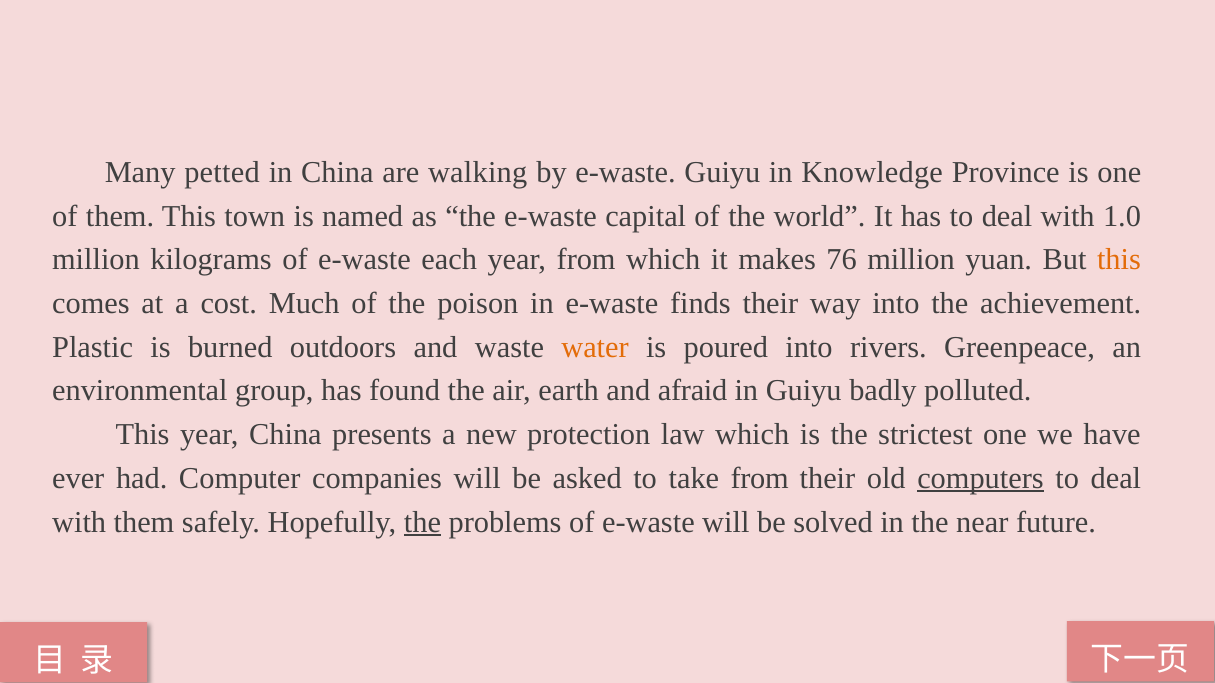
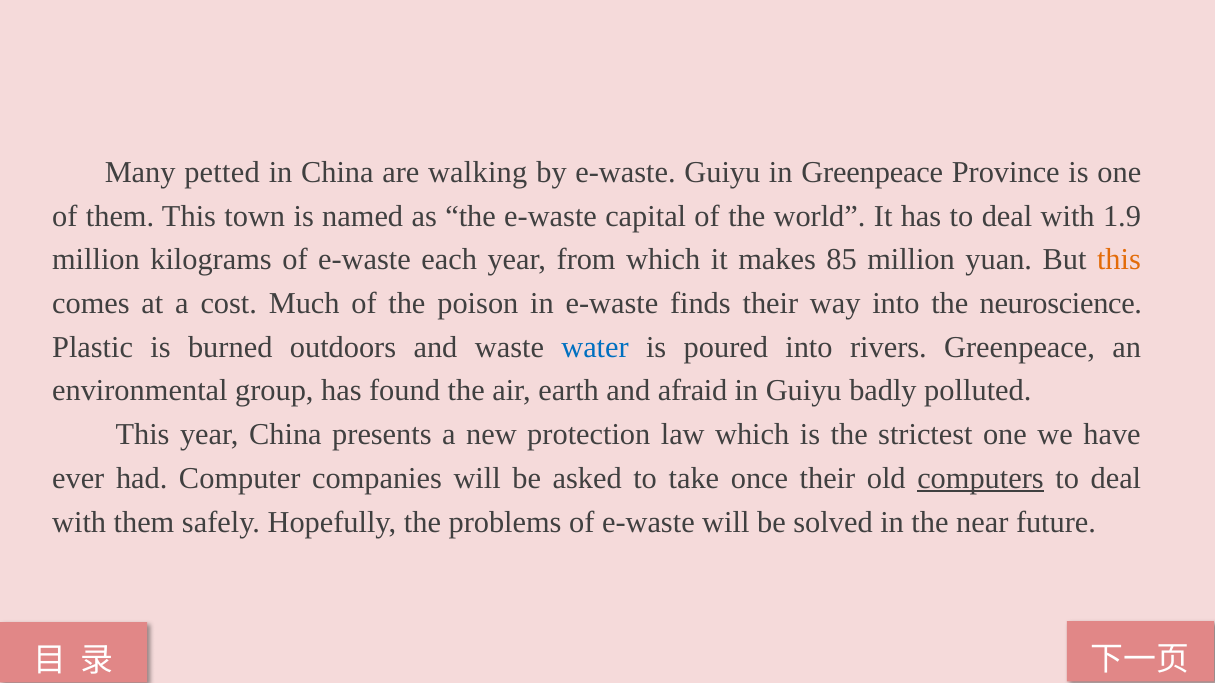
in Knowledge: Knowledge -> Greenpeace
1.0: 1.0 -> 1.9
76: 76 -> 85
achievement: achievement -> neuroscience
water colour: orange -> blue
take from: from -> once
the at (422, 522) underline: present -> none
